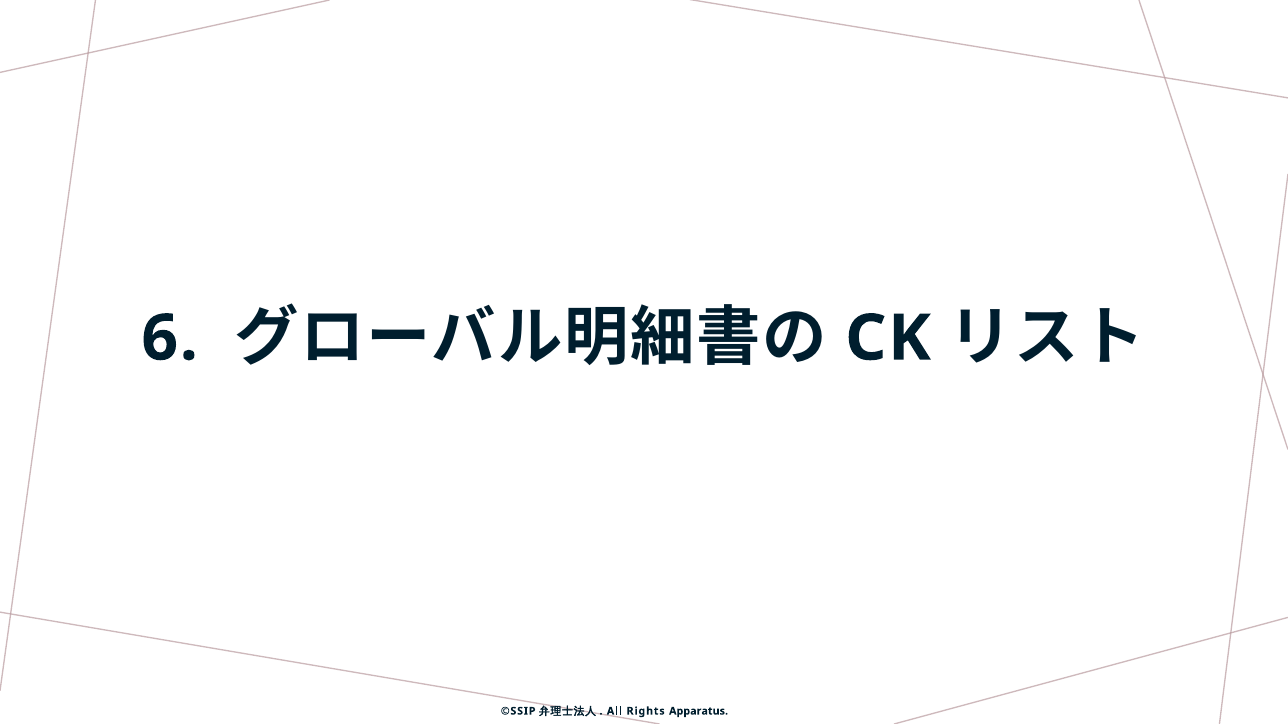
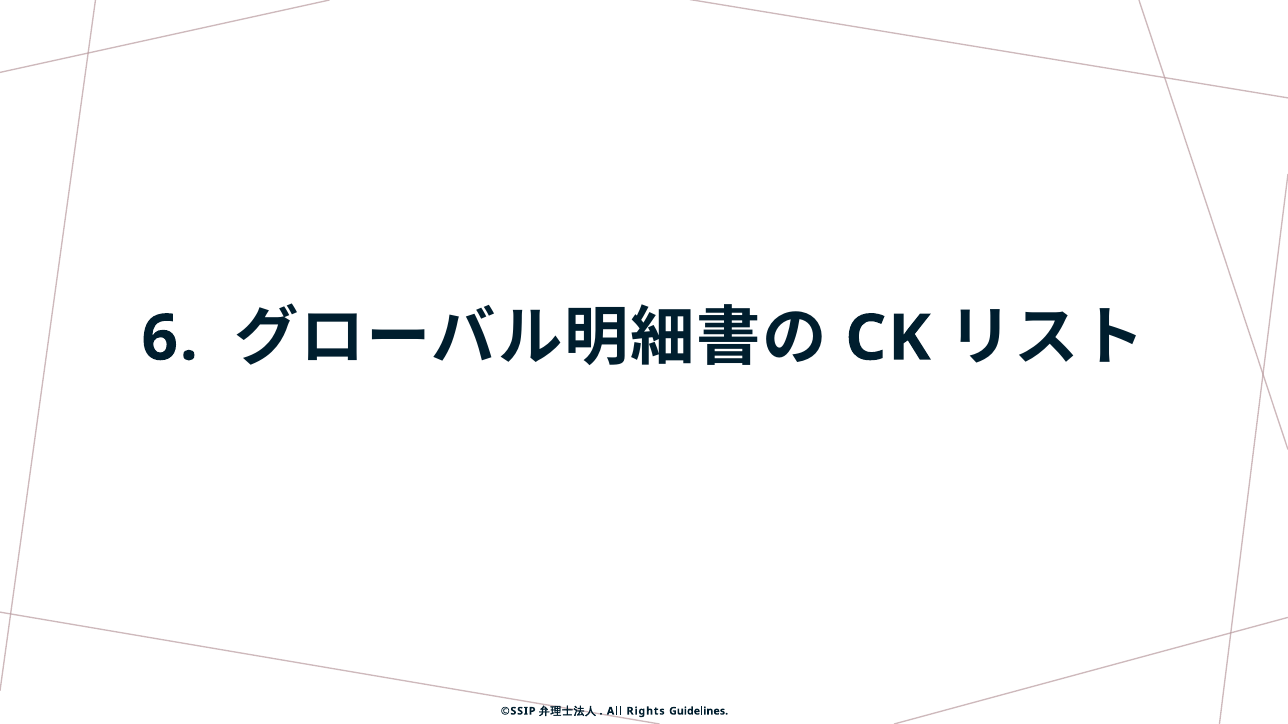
Apparatus: Apparatus -> Guidelines
